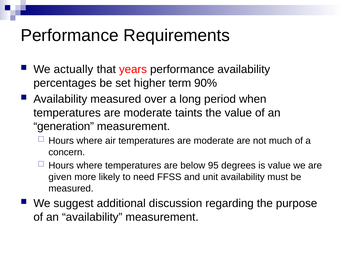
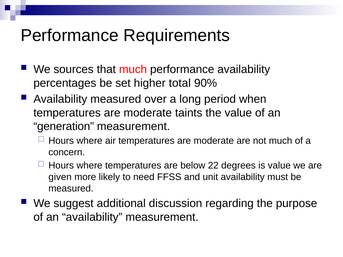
actually: actually -> sources
that years: years -> much
term: term -> total
95: 95 -> 22
